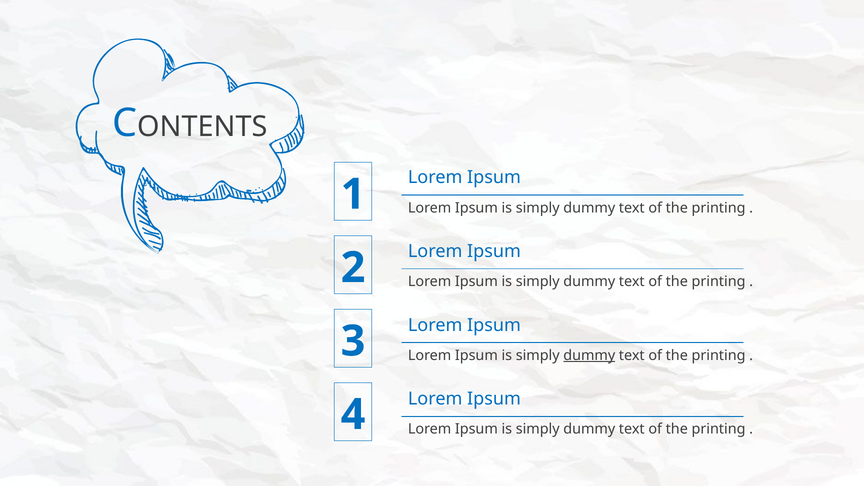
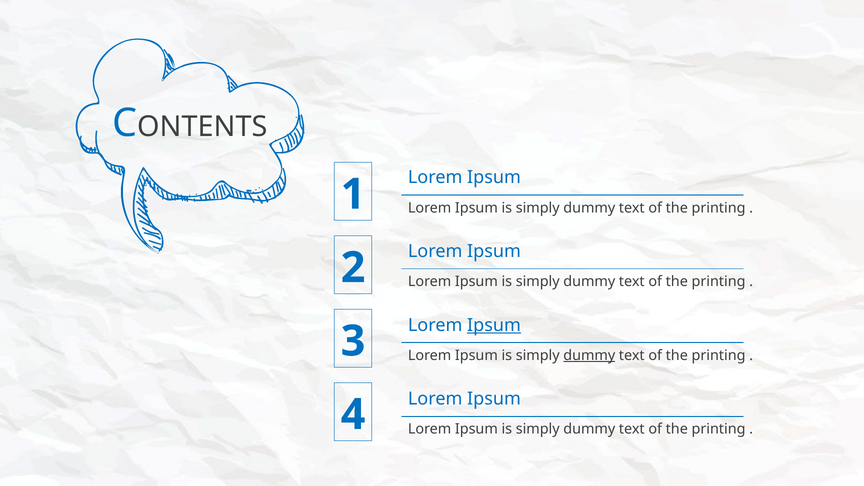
Ipsum at (494, 325) underline: none -> present
